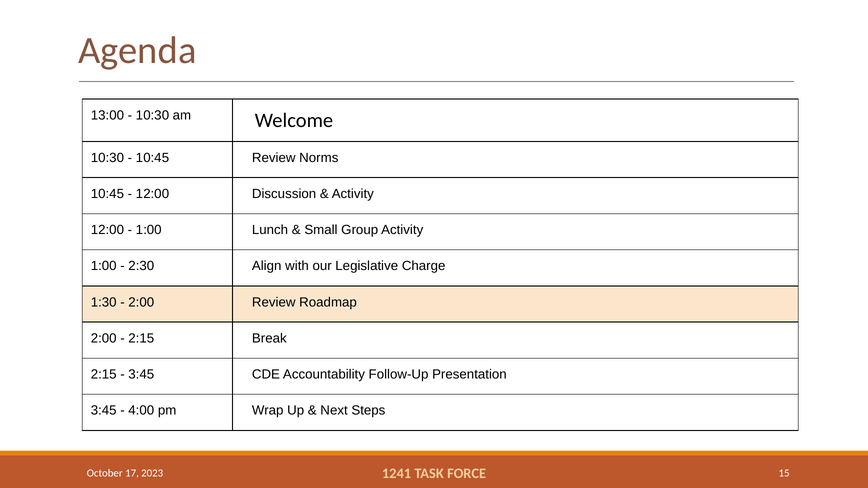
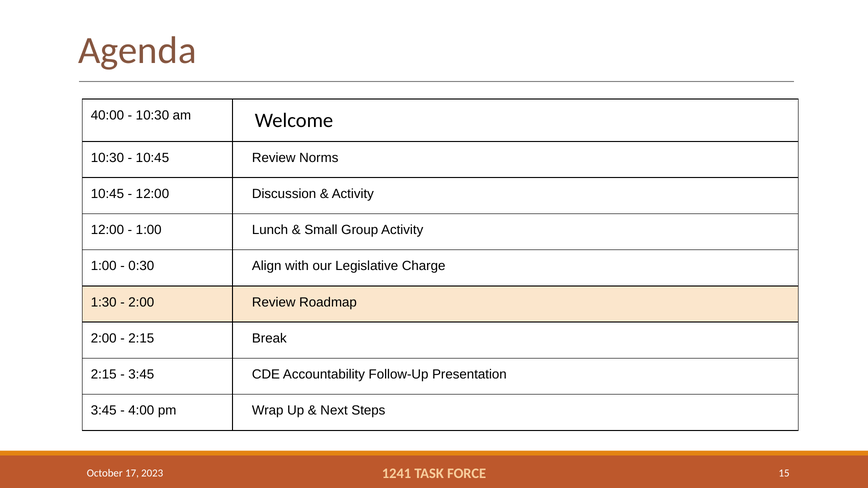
13:00: 13:00 -> 40:00
2:30: 2:30 -> 0:30
